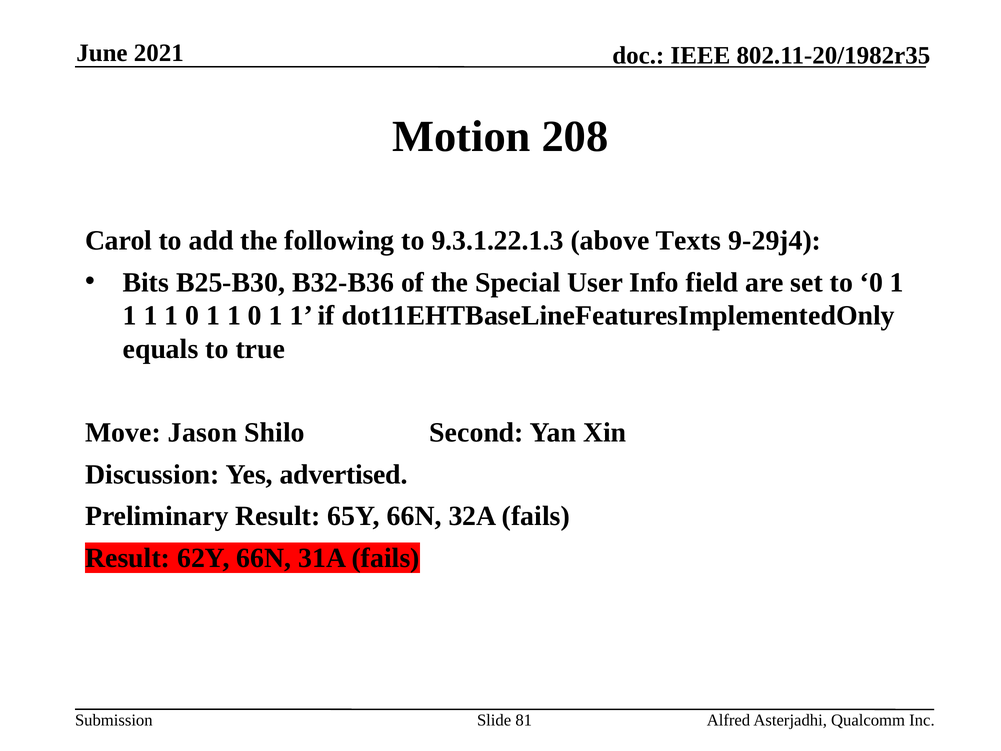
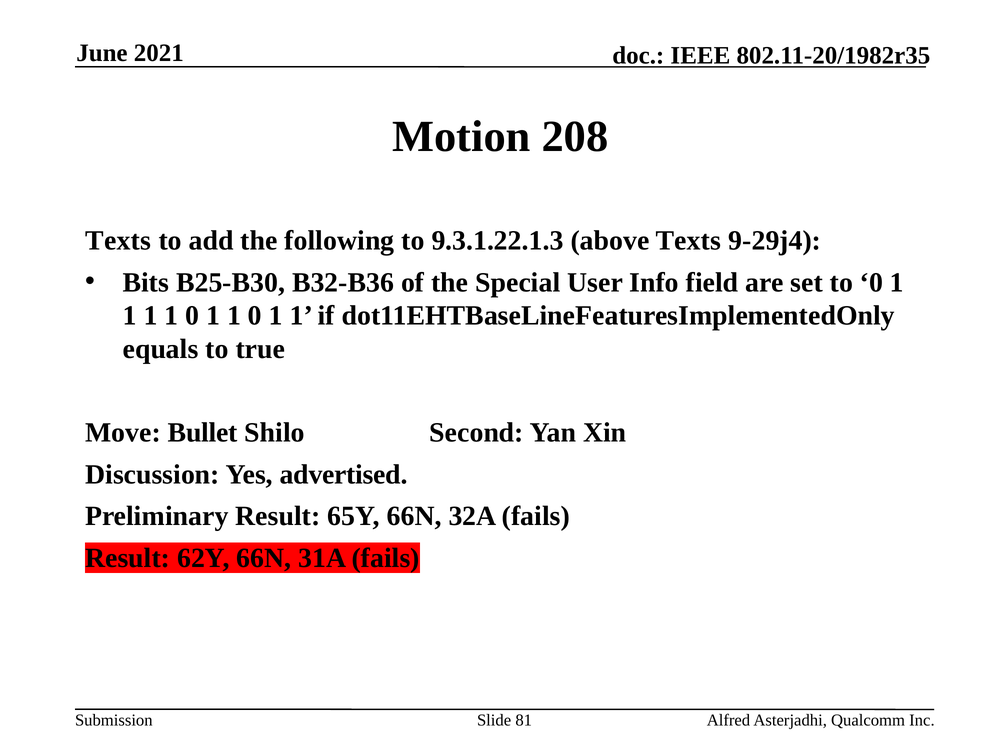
Carol at (119, 241): Carol -> Texts
Jason: Jason -> Bullet
